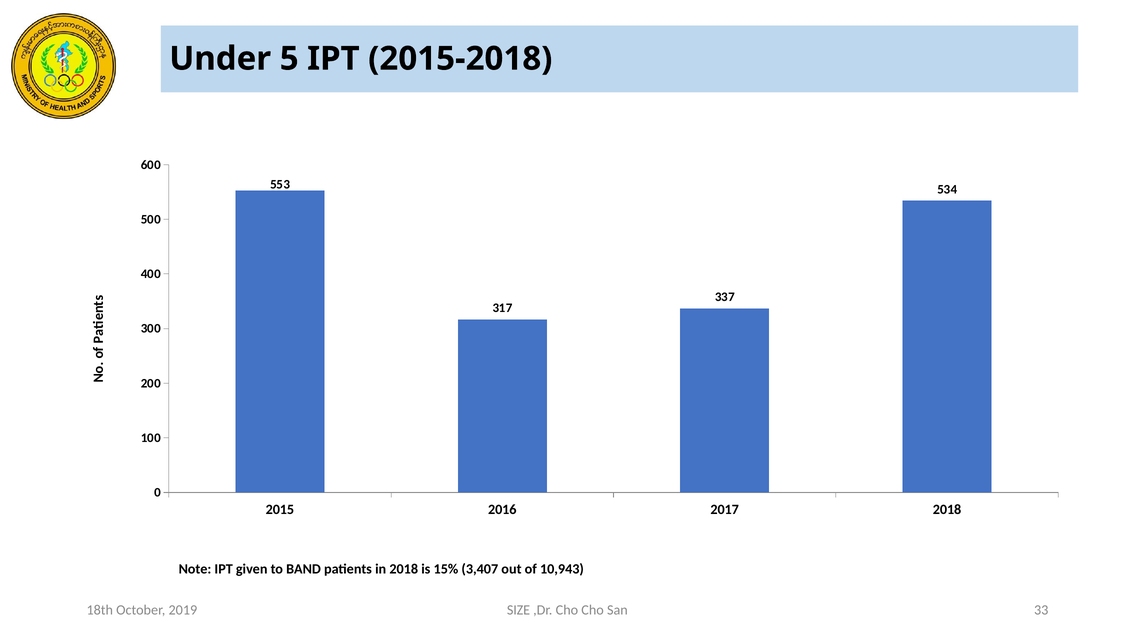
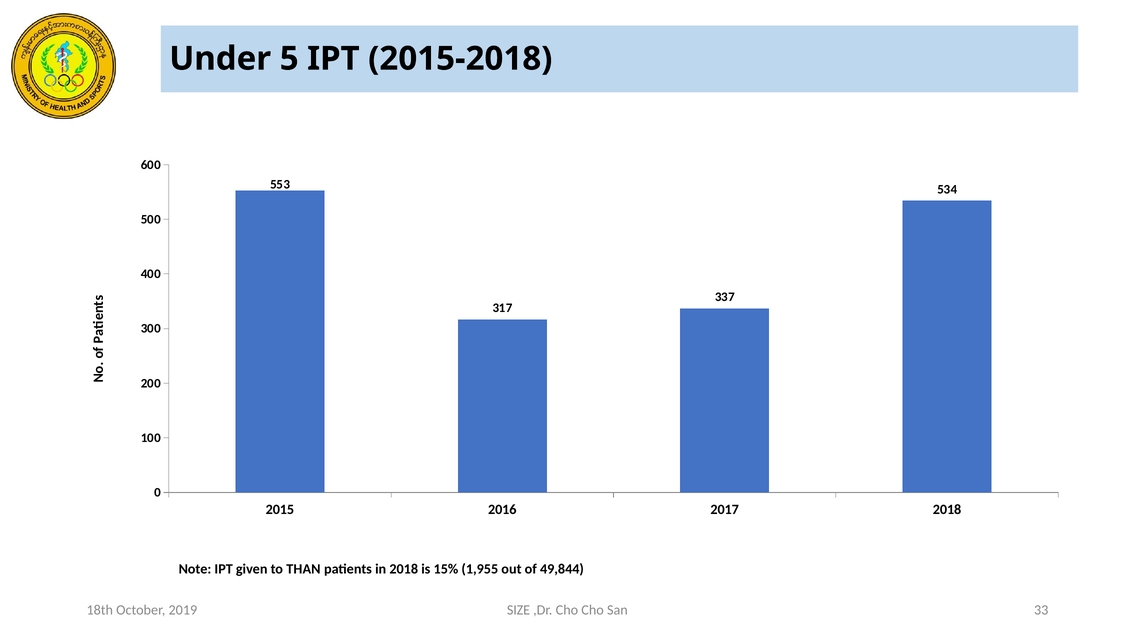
BAND: BAND -> THAN
3,407: 3,407 -> 1,955
10,943: 10,943 -> 49,844
